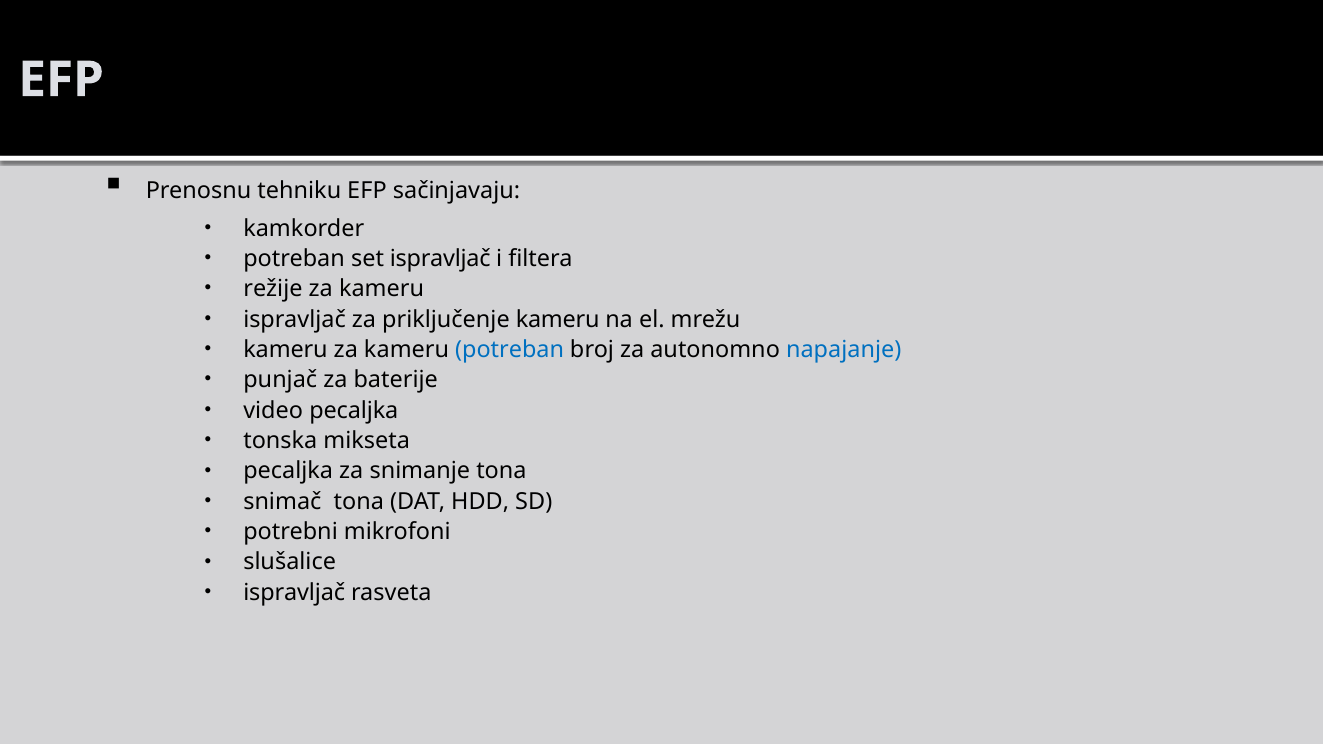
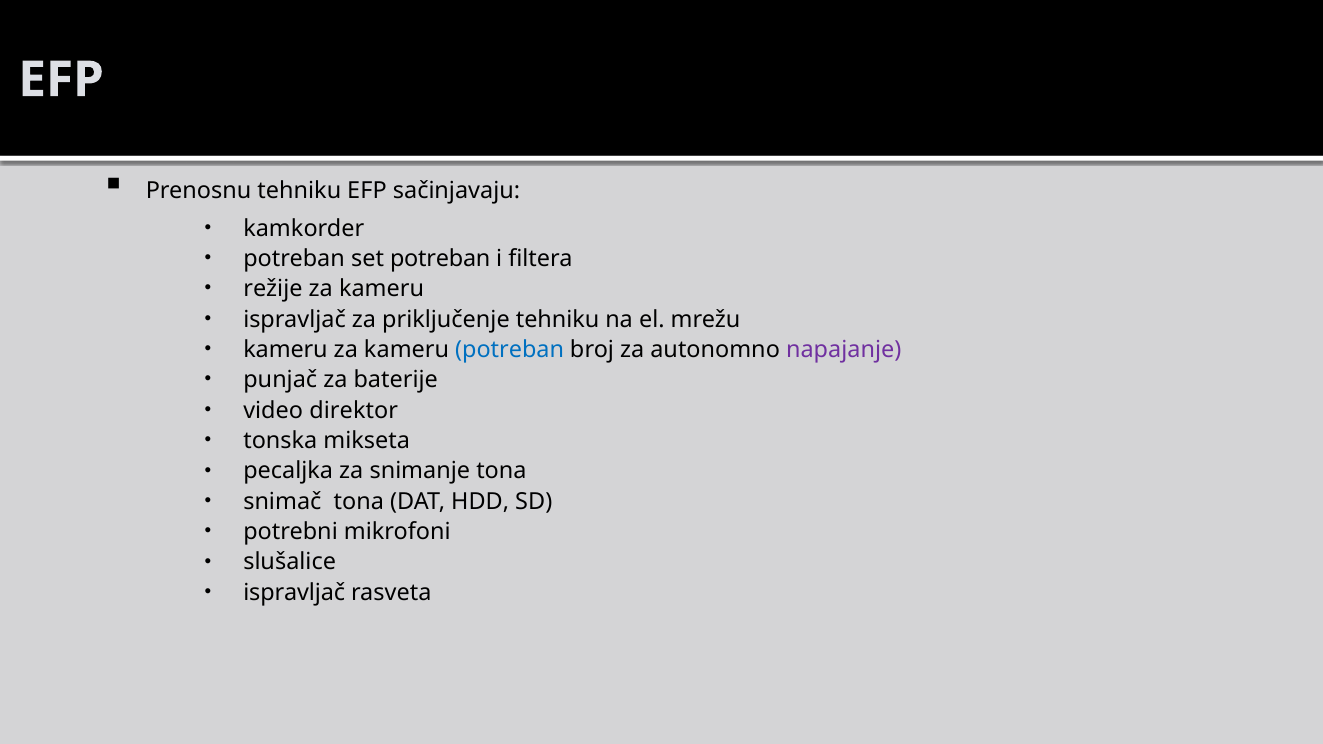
set ispravljač: ispravljač -> potreban
priključenje kameru: kameru -> tehniku
napajanje colour: blue -> purple
video pecaljka: pecaljka -> direktor
